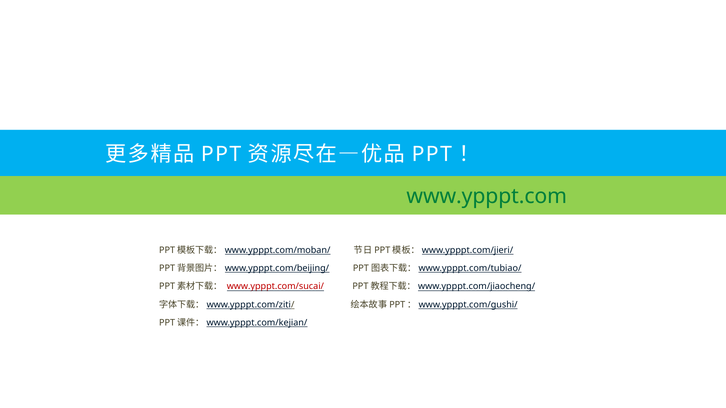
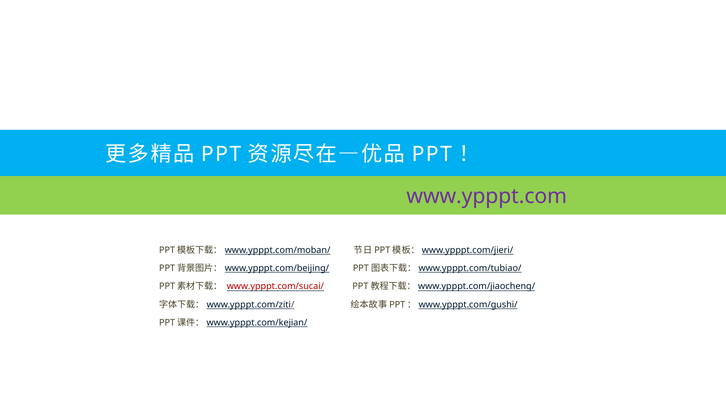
www.ypppt.com colour: green -> purple
